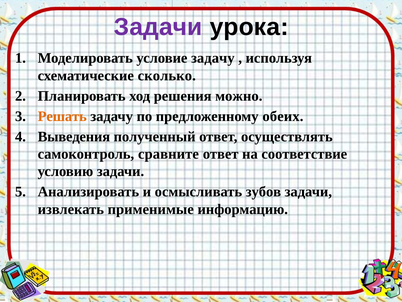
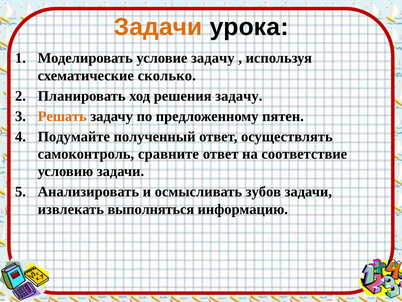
Задачи at (158, 27) colour: purple -> orange
решения можно: можно -> задачу
обеих: обеих -> пятен
Выведения: Выведения -> Подумайте
применимые: применимые -> выполняться
